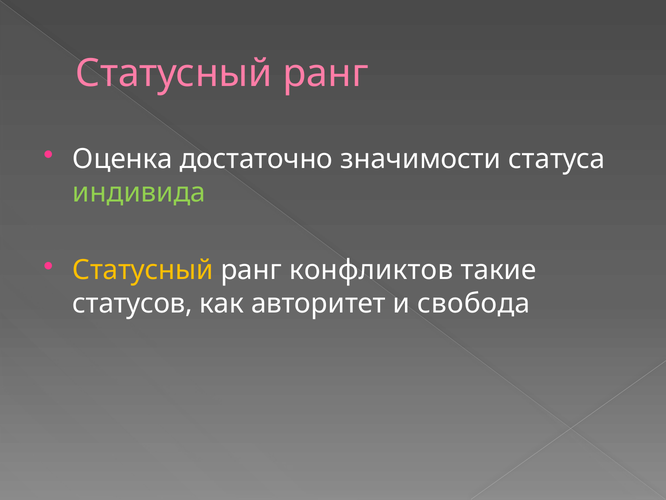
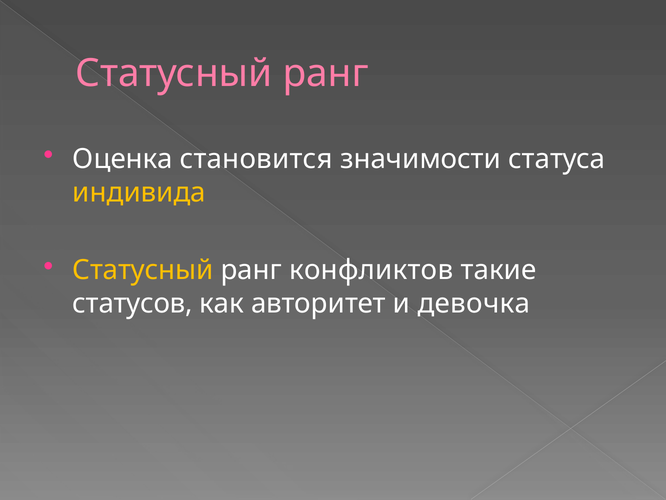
достаточно: достаточно -> становится
индивида colour: light green -> yellow
свобода: свобода -> девочка
